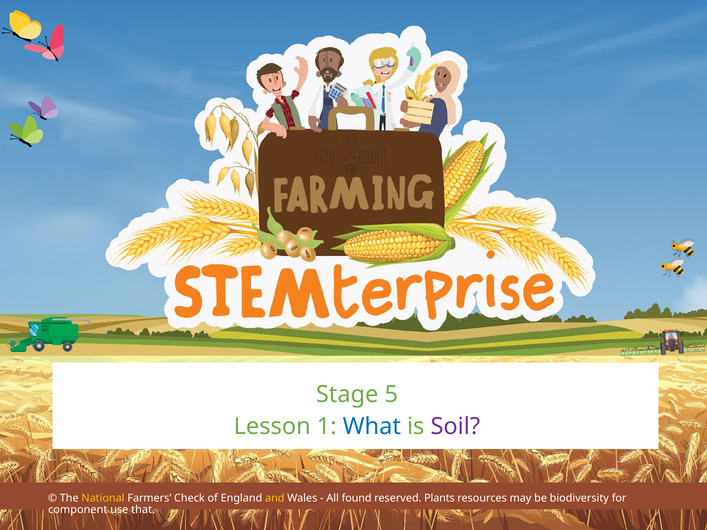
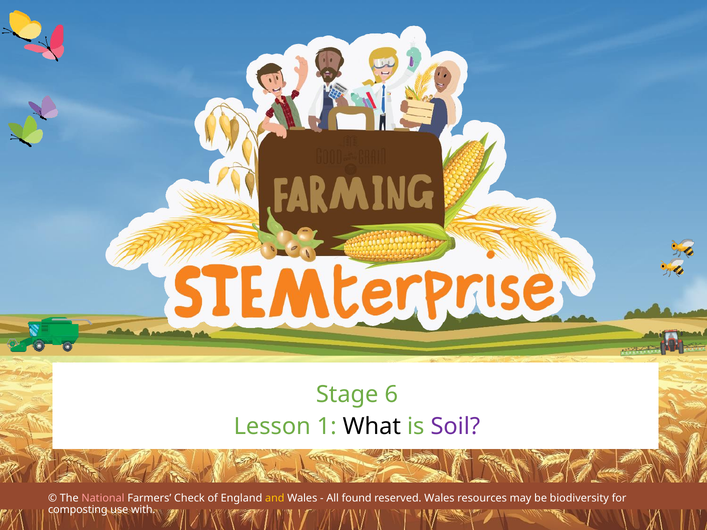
5: 5 -> 6
What colour: blue -> black
National colour: yellow -> pink
reserved Plants: Plants -> Wales
component: component -> composting
that: that -> with
